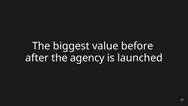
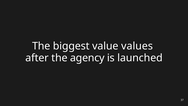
before: before -> values
